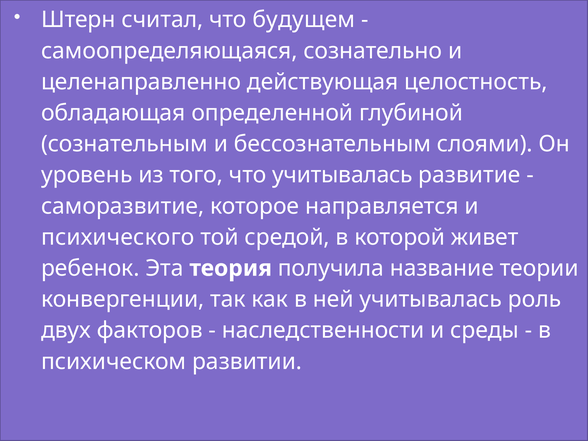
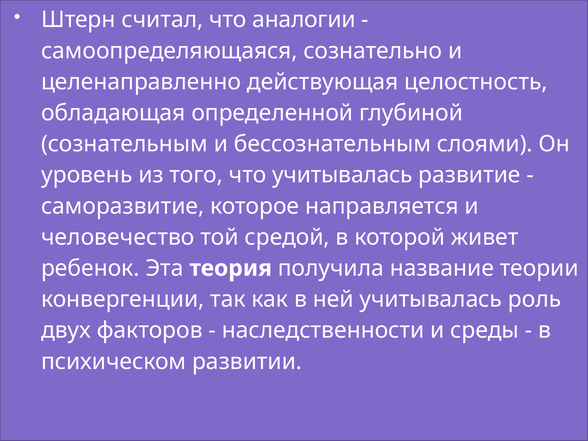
будущем: будущем -> аналогии
психического: психического -> человечество
